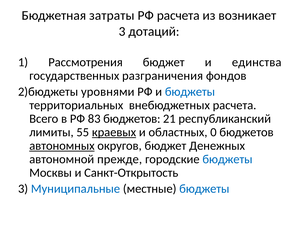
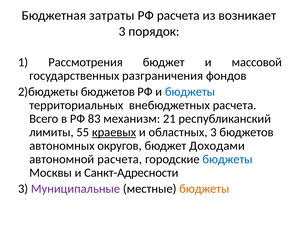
дотаций: дотаций -> порядок
единства: единства -> массовой
2)бюджеты уровнями: уровнями -> бюджетов
83 бюджетов: бюджетов -> механизм
областных 0: 0 -> 3
автономных underline: present -> none
Денежных: Денежных -> Доходами
автономной прежде: прежде -> расчета
Санкт-Открытость: Санкт-Открытость -> Санкт-Адресности
Муниципальные colour: blue -> purple
бюджеты at (204, 189) colour: blue -> orange
